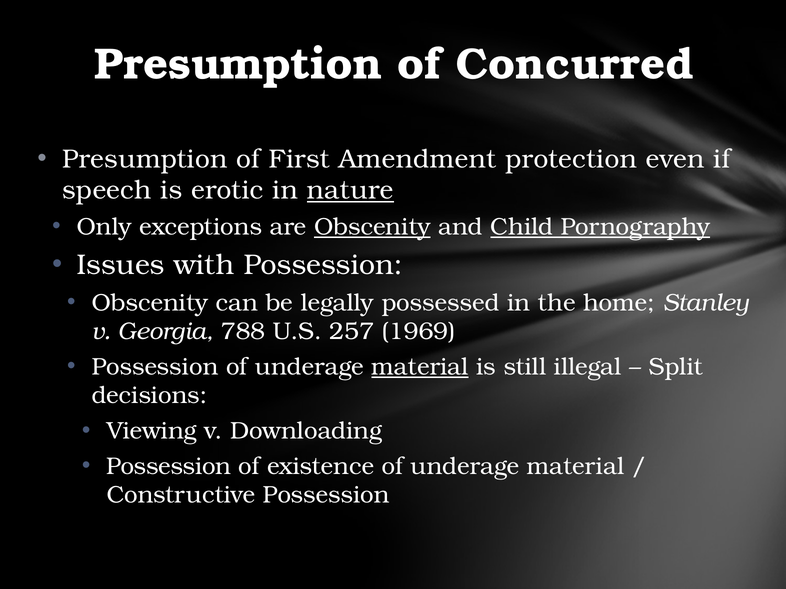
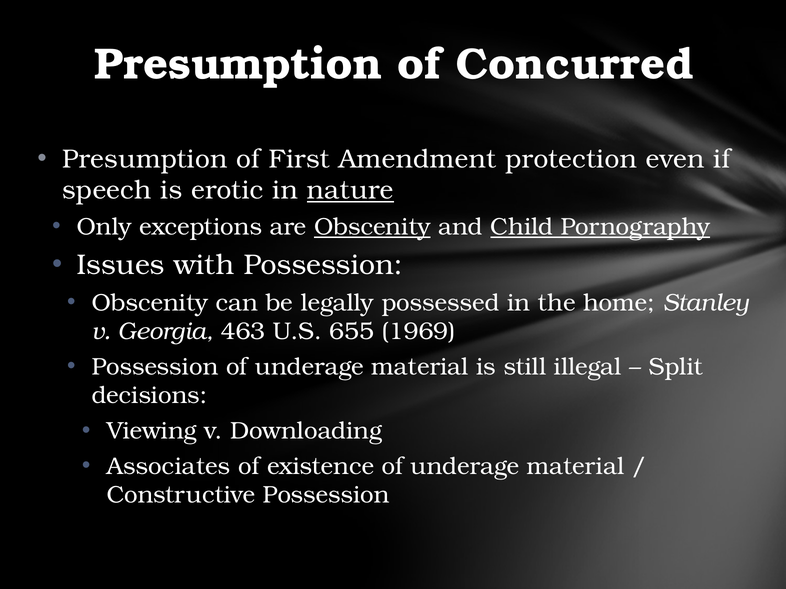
788: 788 -> 463
257: 257 -> 655
material at (420, 367) underline: present -> none
Possession at (169, 467): Possession -> Associates
